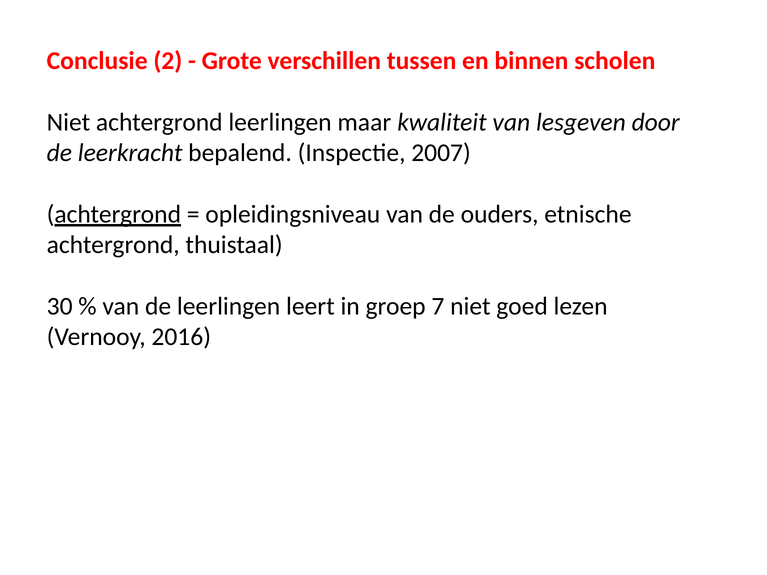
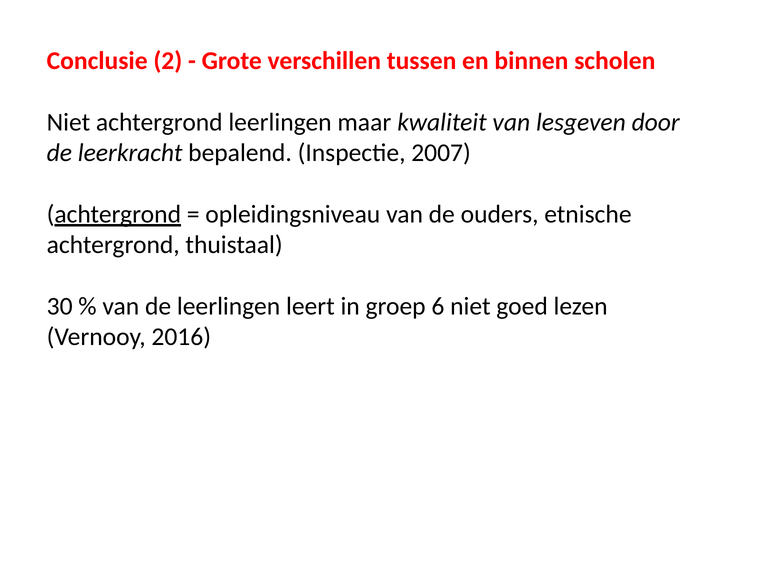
7: 7 -> 6
